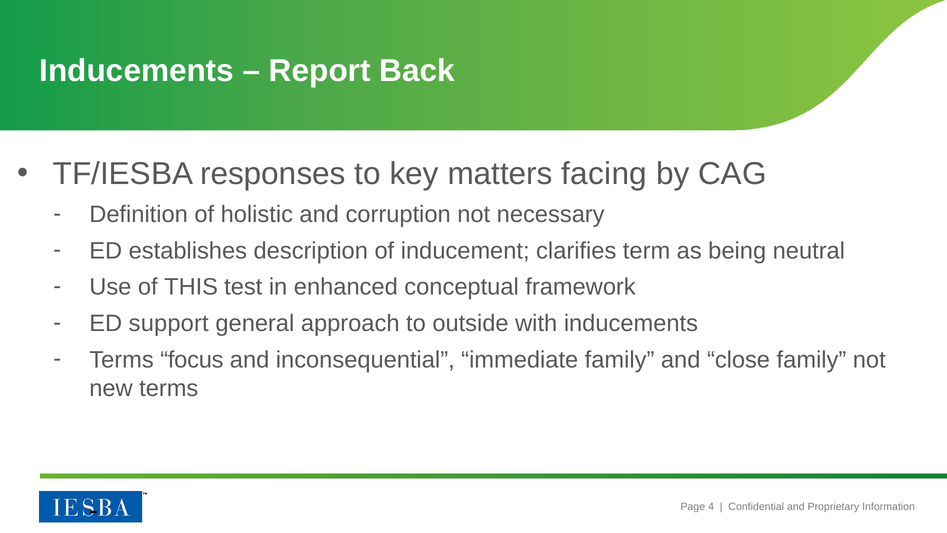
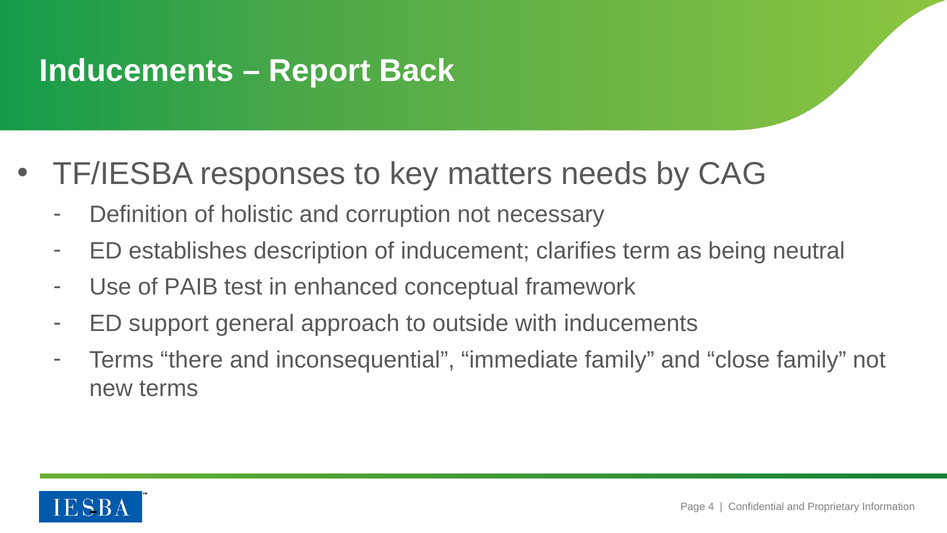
facing: facing -> needs
THIS: THIS -> PAIB
focus: focus -> there
